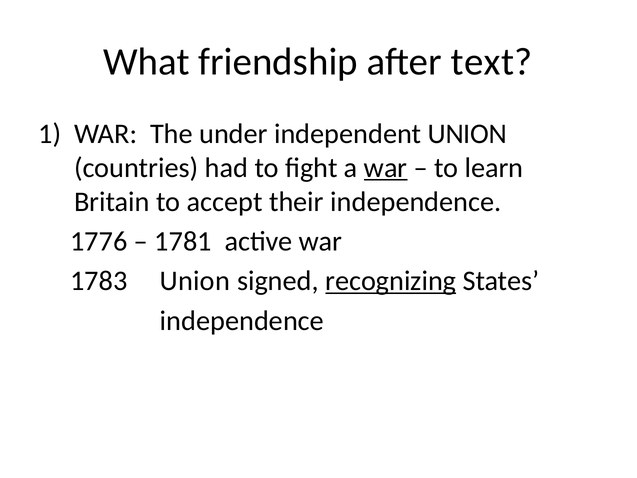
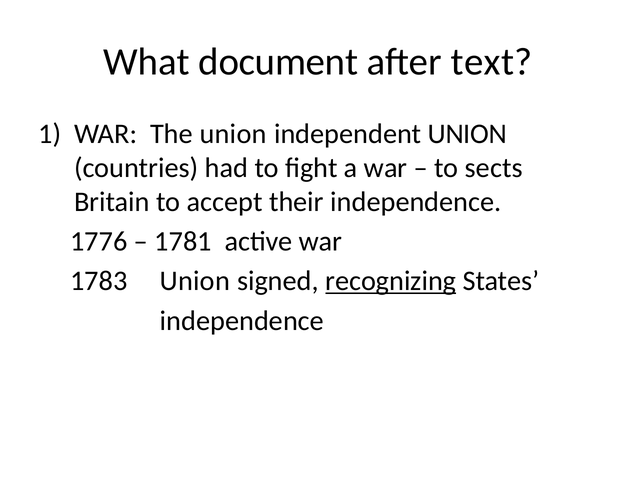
friendship: friendship -> document
The under: under -> union
war at (386, 168) underline: present -> none
learn: learn -> sects
